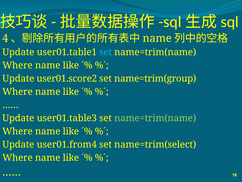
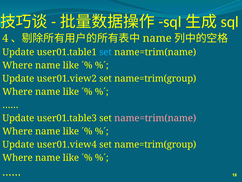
user01.score2: user01.score2 -> user01.view2
name=trim(name at (155, 118) colour: light green -> pink
user01.from4: user01.from4 -> user01.view4
name=trim(select at (155, 144): name=trim(select -> name=trim(group
